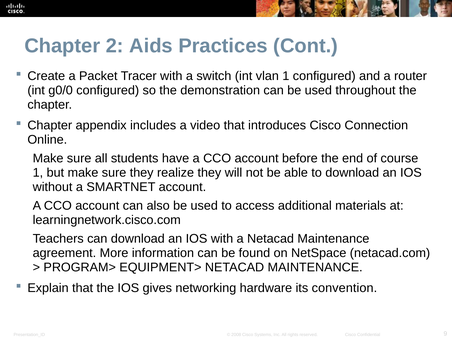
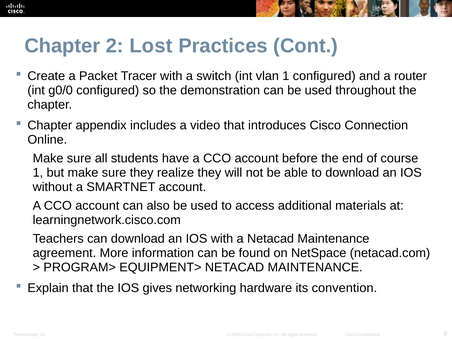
Aids: Aids -> Lost
